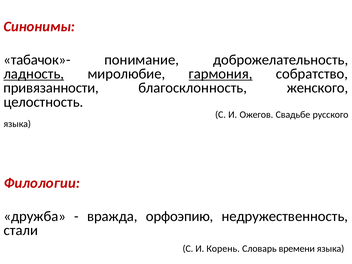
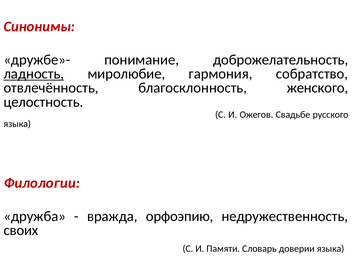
табачок»-: табачок»- -> дружбе»-
гармония underline: present -> none
привязанности: привязанности -> отвлечённость
стали: стали -> своих
Корень: Корень -> Памяти
времени: времени -> доверии
